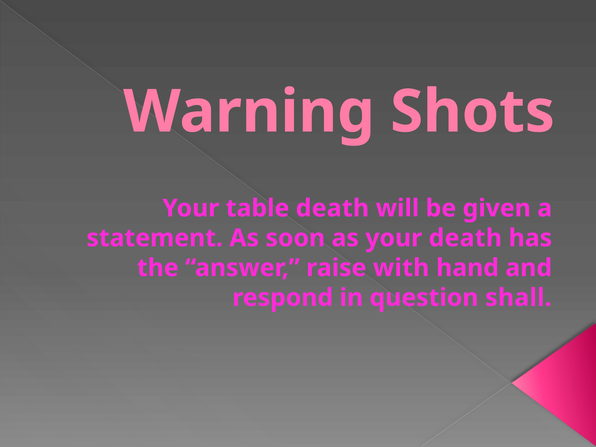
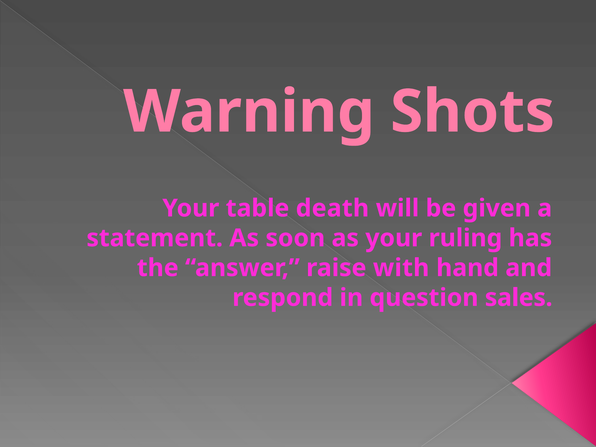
your death: death -> ruling
shall: shall -> sales
